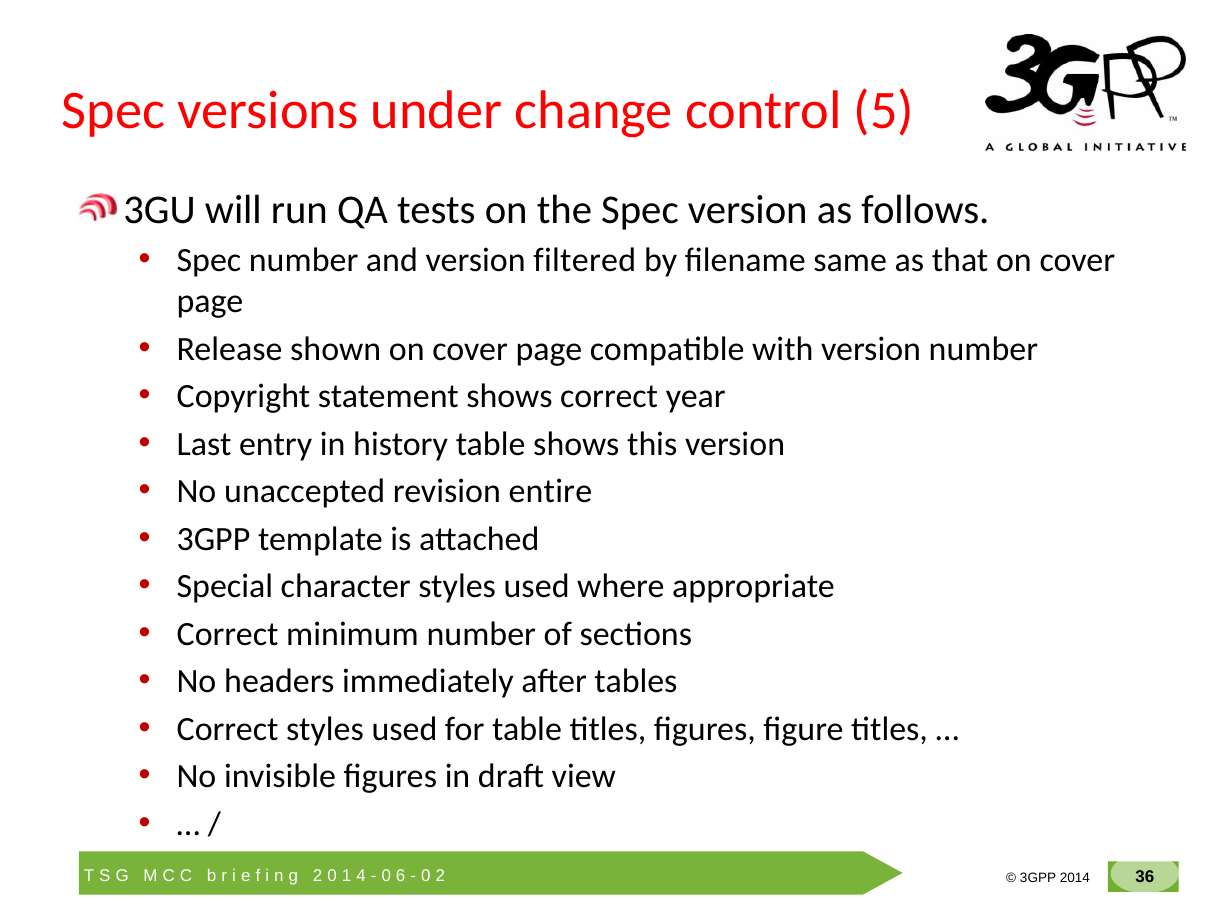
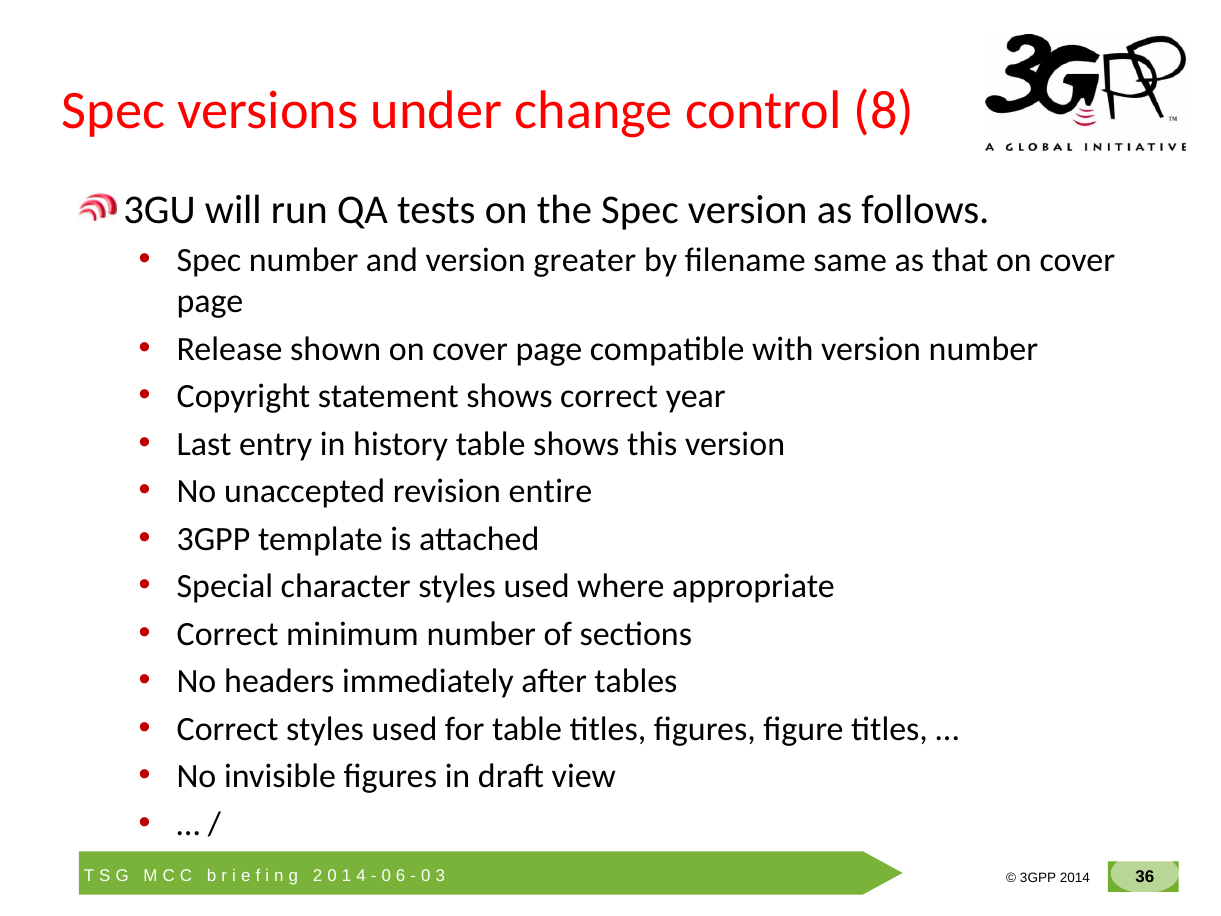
5: 5 -> 8
filtered: filtered -> greater
2 at (440, 876): 2 -> 3
